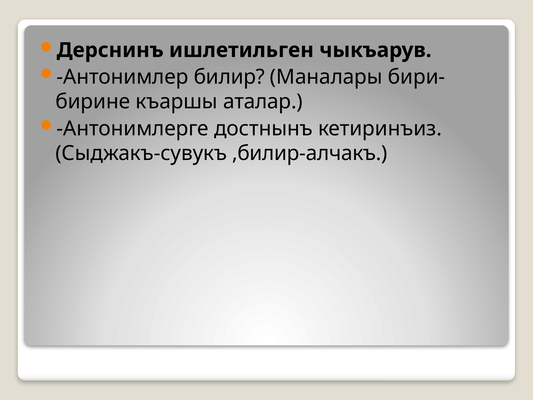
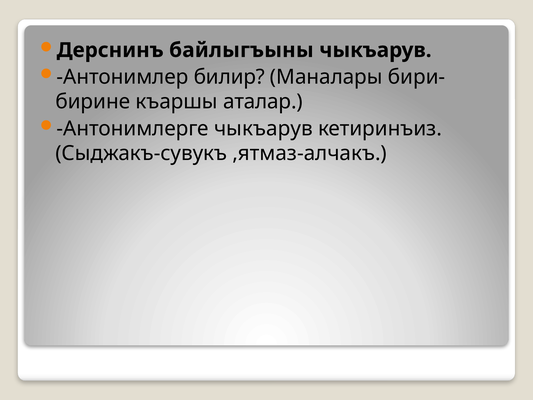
ишлетильген: ишлетильген -> байлыгъыны
Антонимлерге достнынъ: достнынъ -> чыкъарув
,билир-алчакъ: ,билир-алчакъ -> ,ятмаз-алчакъ
